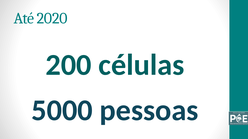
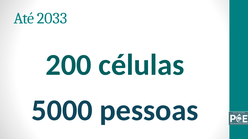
2020: 2020 -> 2033
